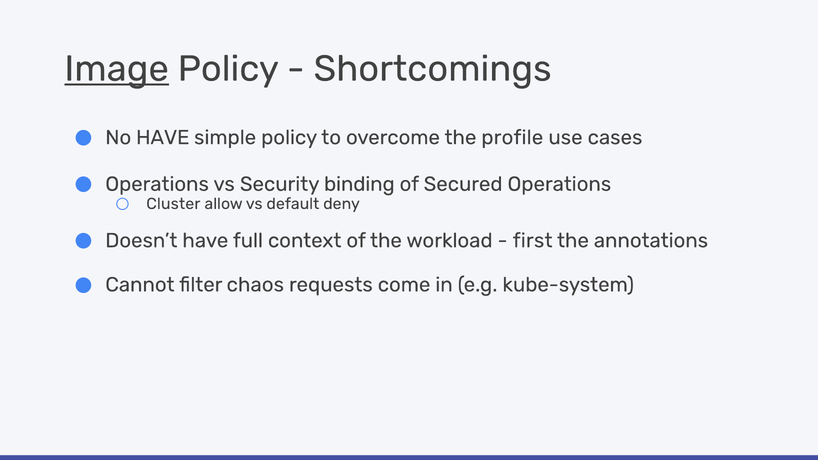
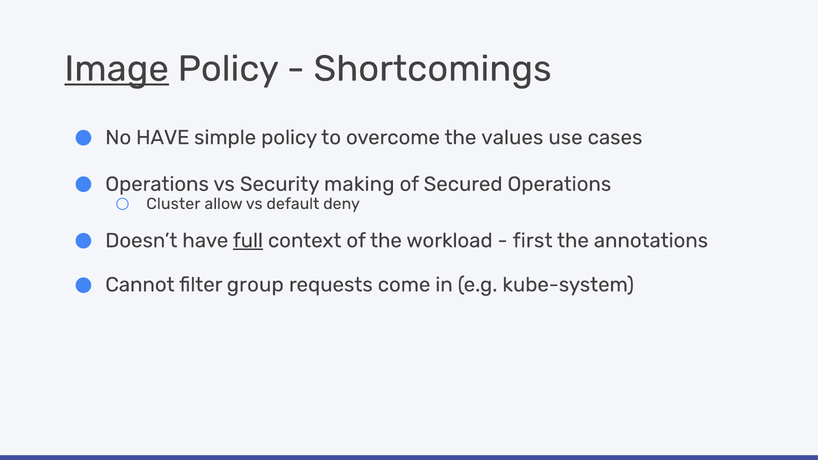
profile: profile -> values
binding: binding -> making
full underline: none -> present
chaos: chaos -> group
